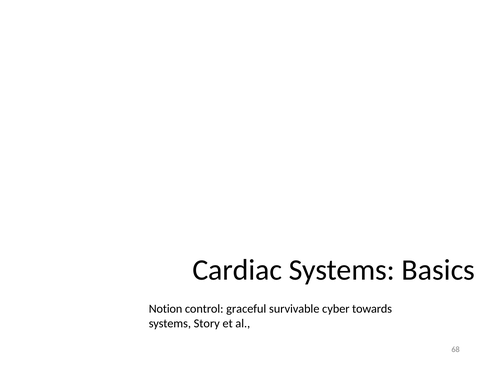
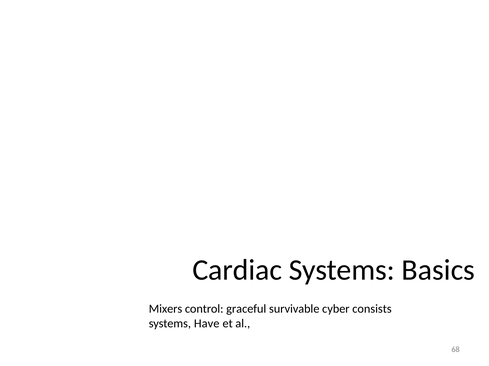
Notion: Notion -> Mixers
towards: towards -> consists
Story: Story -> Have
